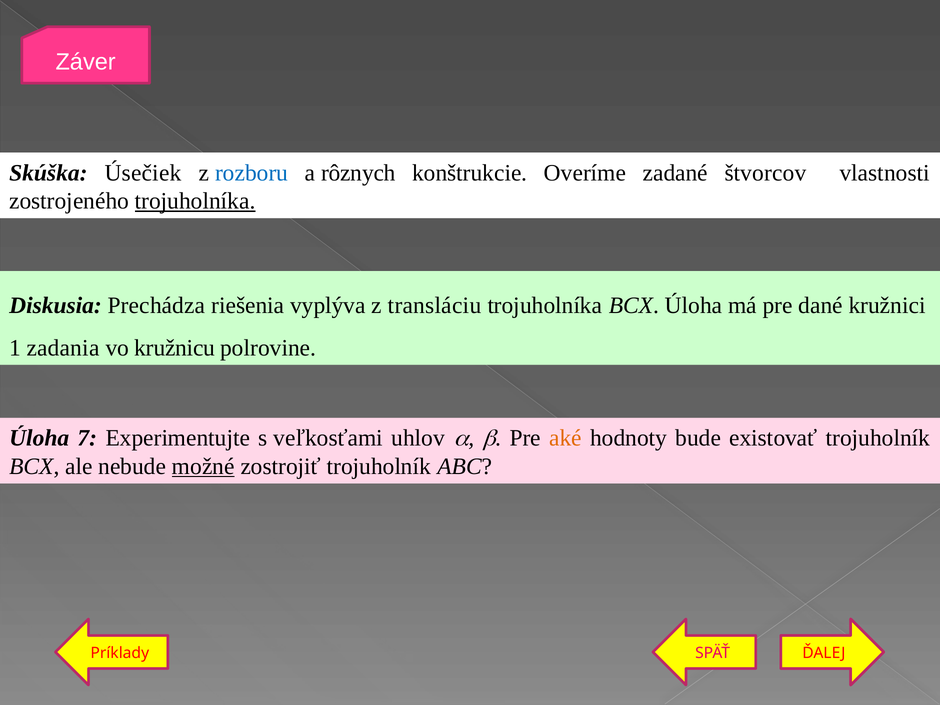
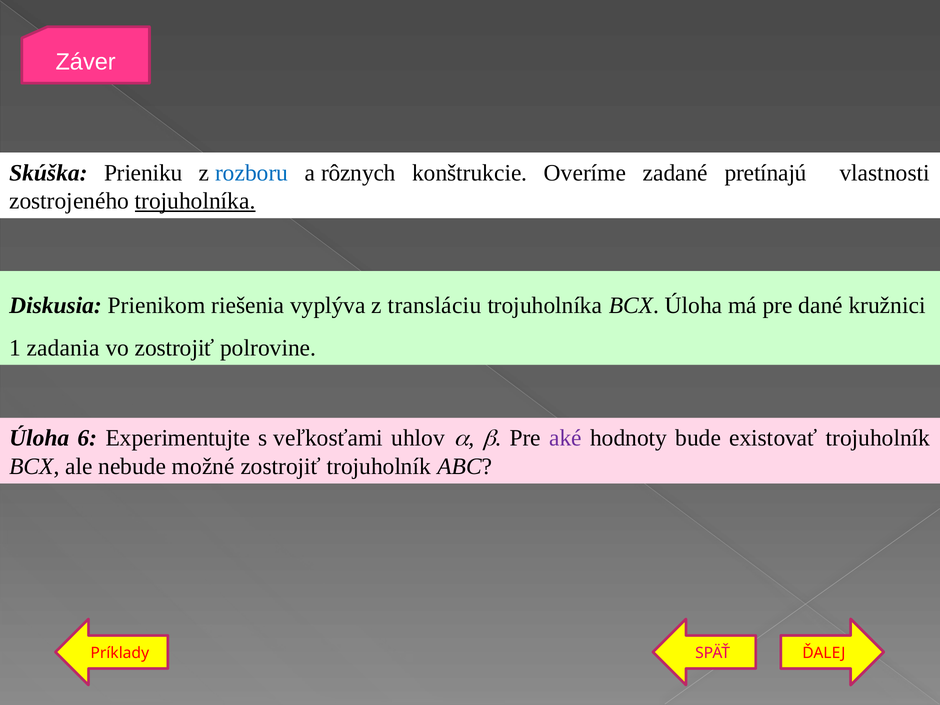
Úsečiek: Úsečiek -> Prieniku
štvorcov: štvorcov -> pretínajú
Prechádza: Prechádza -> Prienikom
vo kružnicu: kružnicu -> zostrojiť
7: 7 -> 6
aké colour: orange -> purple
možné underline: present -> none
